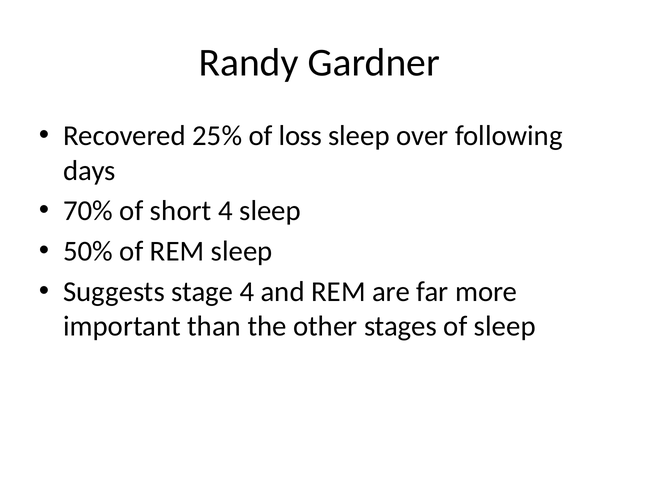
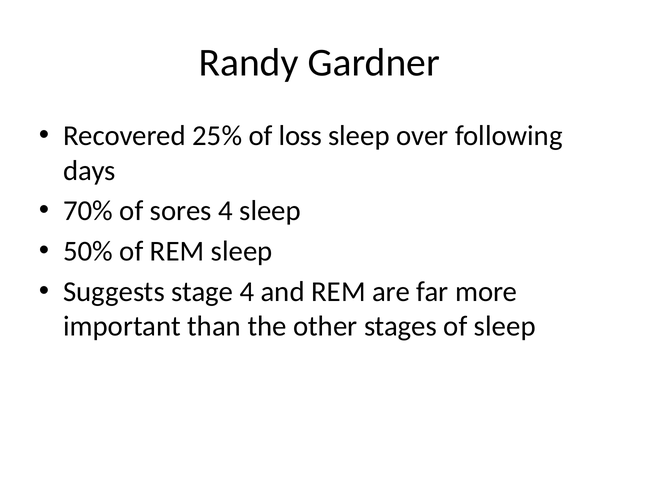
short: short -> sores
